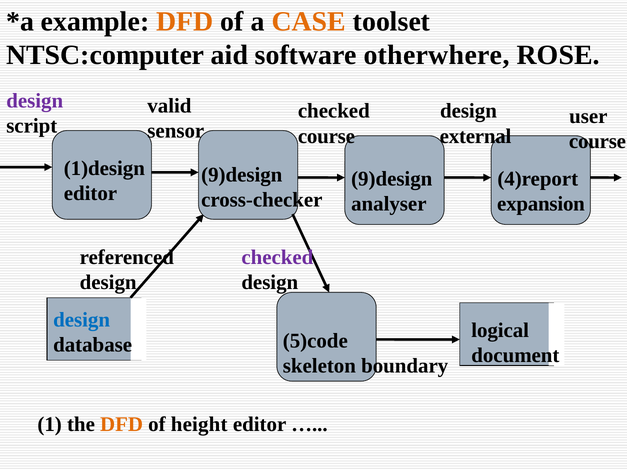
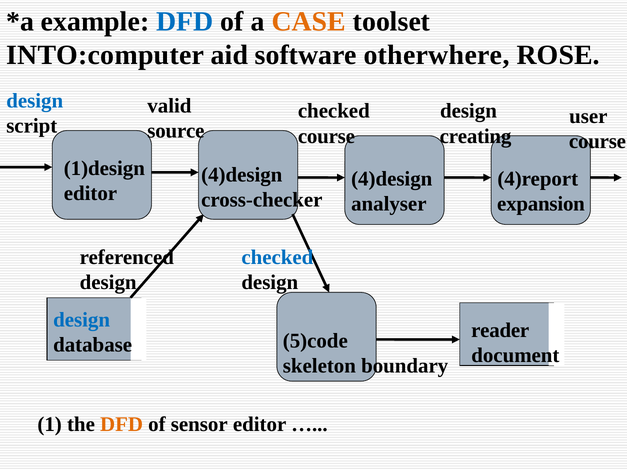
DFD at (185, 22) colour: orange -> blue
NTSC:computer: NTSC:computer -> INTO:computer
design at (35, 101) colour: purple -> blue
sensor: sensor -> source
external: external -> creating
9)design at (242, 175): 9)design -> 4)design
9)design at (392, 179): 9)design -> 4)design
checked at (277, 257) colour: purple -> blue
logical: logical -> reader
height: height -> sensor
